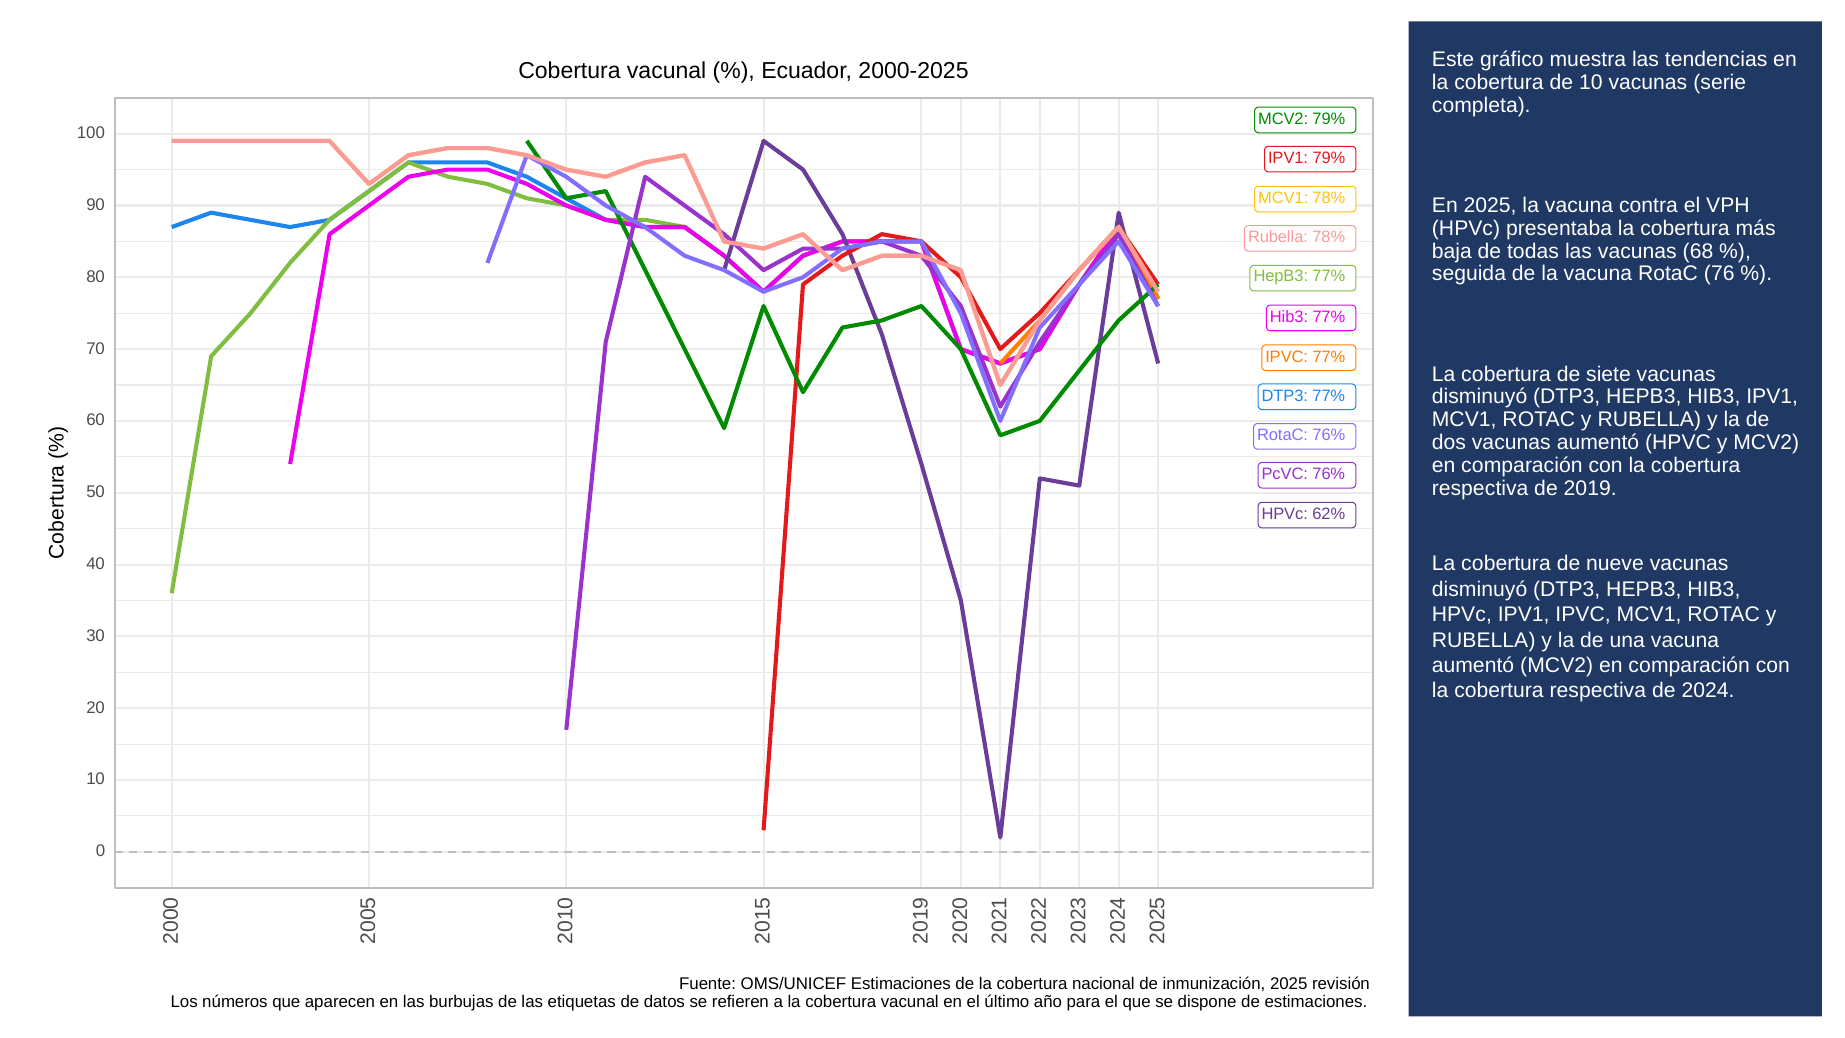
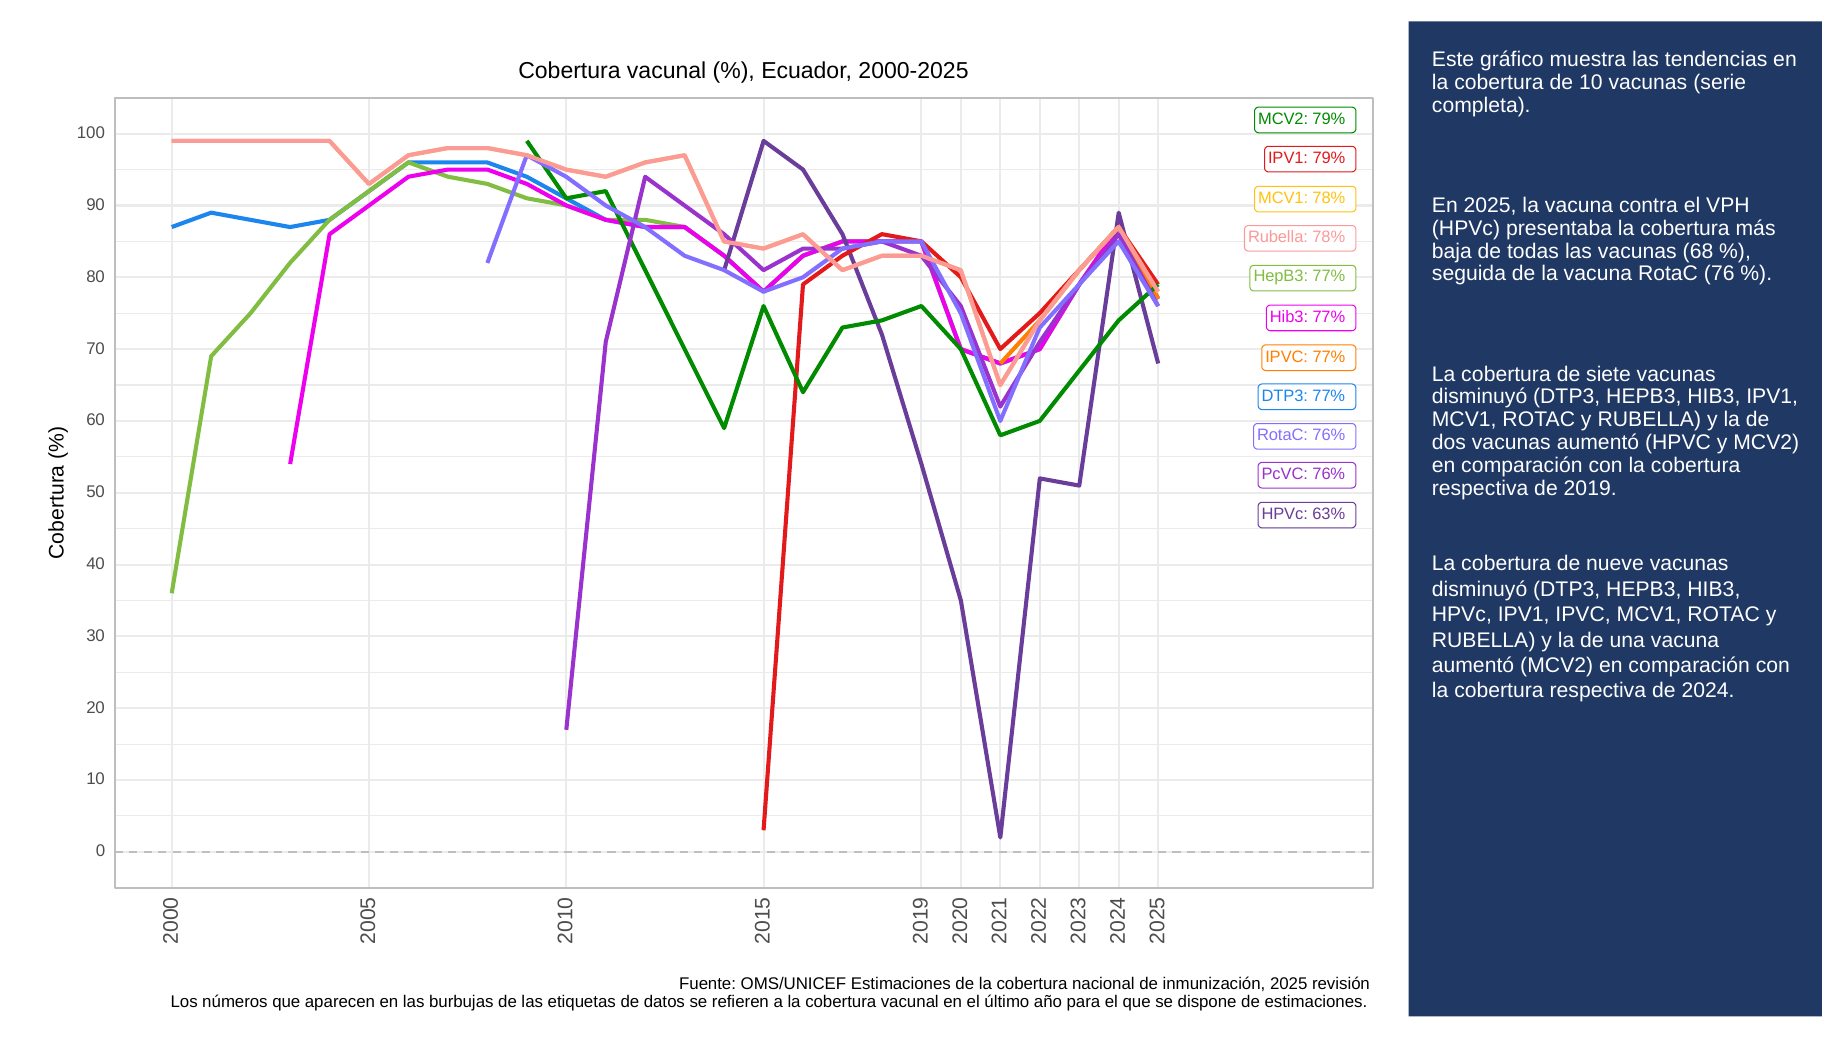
62%: 62% -> 63%
